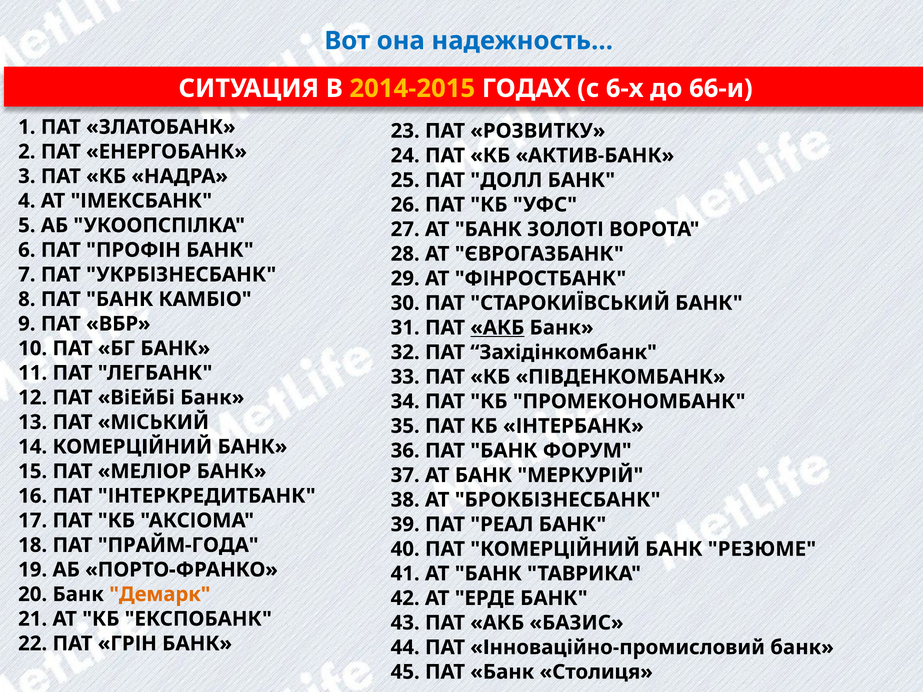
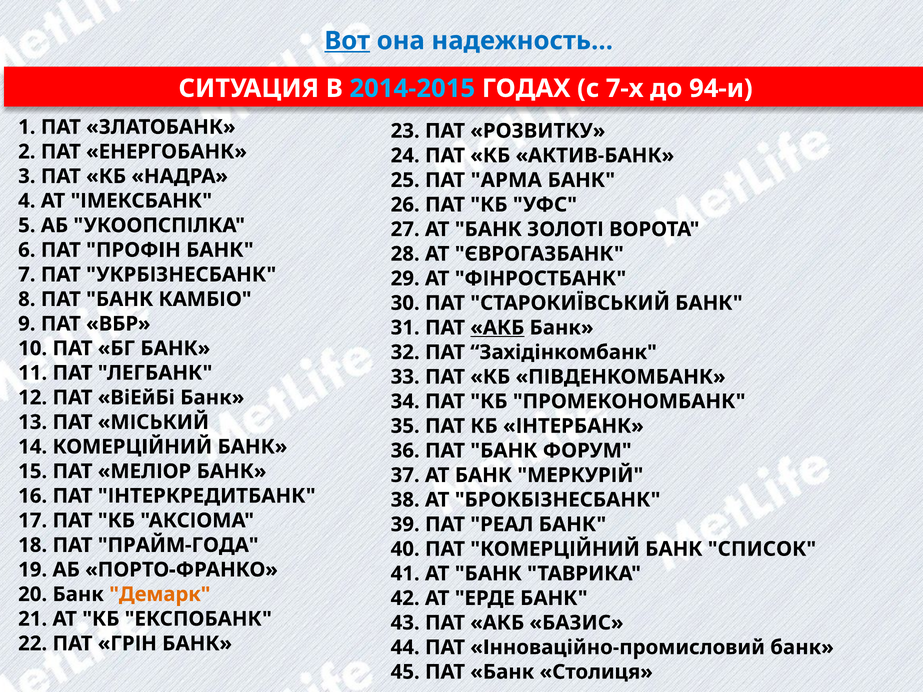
Вот underline: none -> present
2014-2015 colour: yellow -> light blue
6-х: 6-х -> 7-х
66-и: 66-и -> 94-и
ДОЛЛ: ДОЛЛ -> АРМА
РЕЗЮМЕ: РЕЗЮМЕ -> СПИСОК
